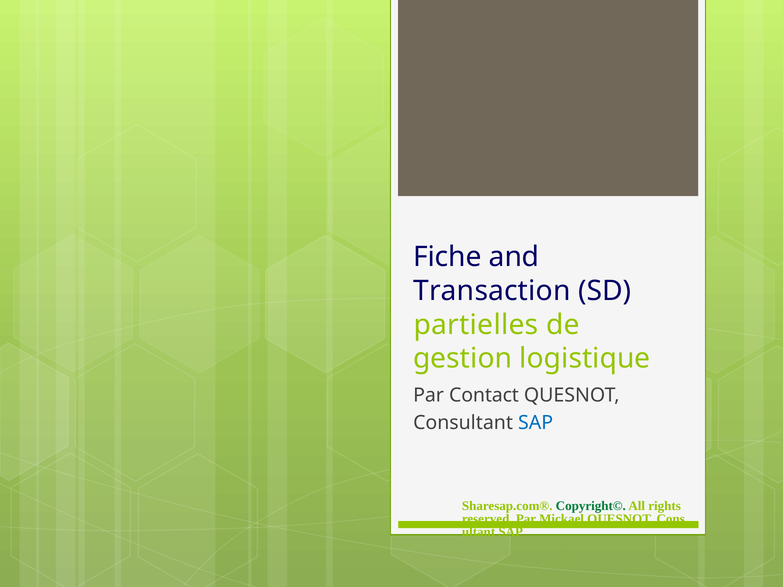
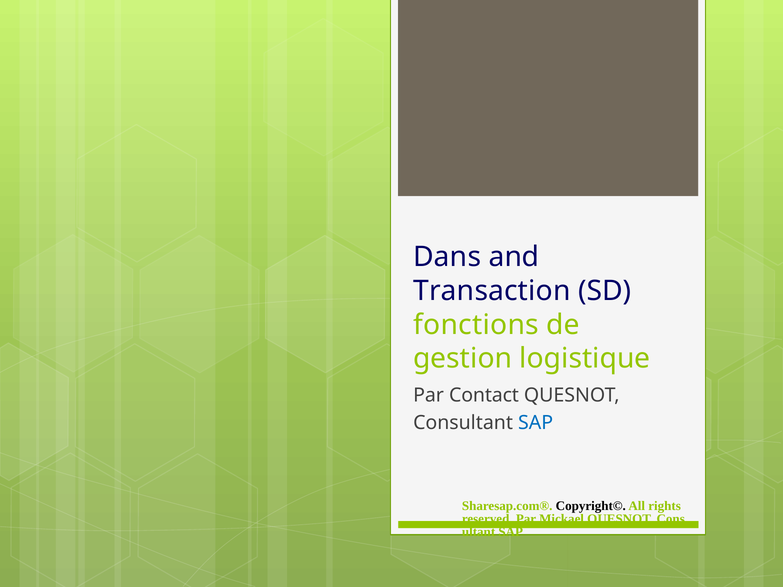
Fiche: Fiche -> Dans
partielles: partielles -> fonctions
Copyright© colour: green -> black
